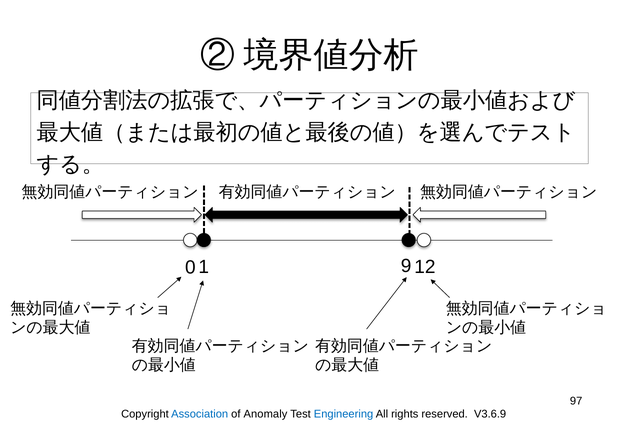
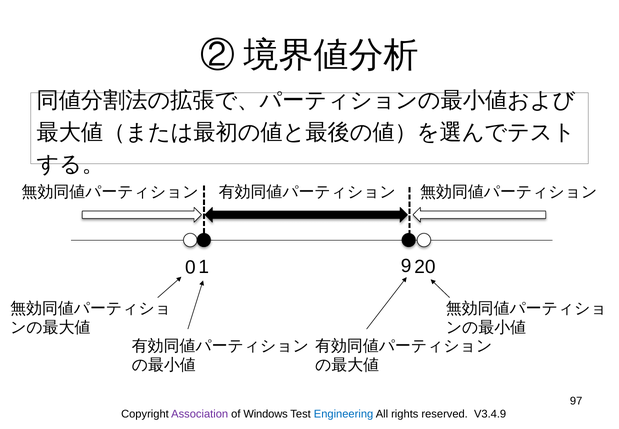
12: 12 -> 20
Association colour: blue -> purple
Anomaly: Anomaly -> Windows
V3.6.9: V3.6.9 -> V3.4.9
